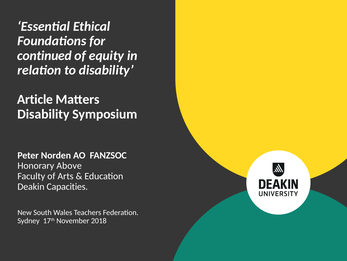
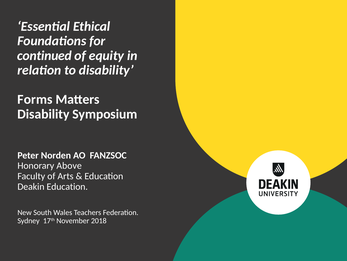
Article: Article -> Forms
Deakin Capacities: Capacities -> Education
